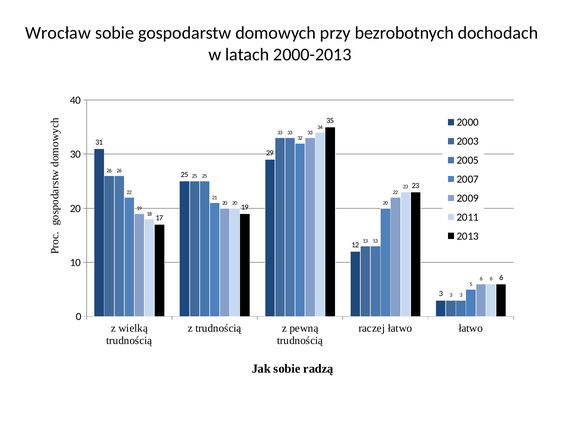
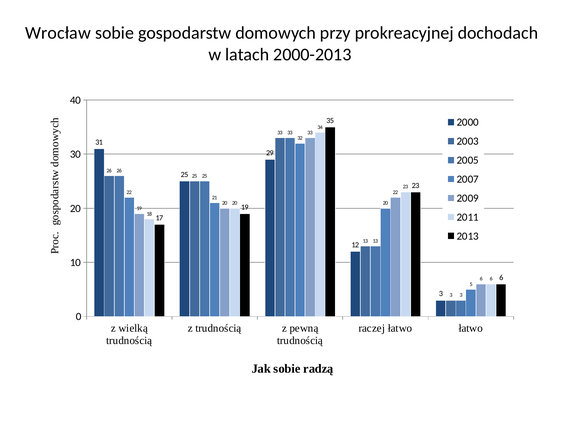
bezrobotnych: bezrobotnych -> prokreacyjnej
